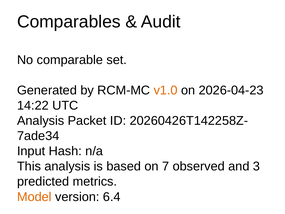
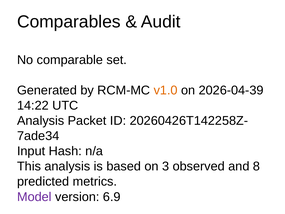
2026-04-23: 2026-04-23 -> 2026-04-39
7: 7 -> 3
3: 3 -> 8
Model colour: orange -> purple
6.4: 6.4 -> 6.9
